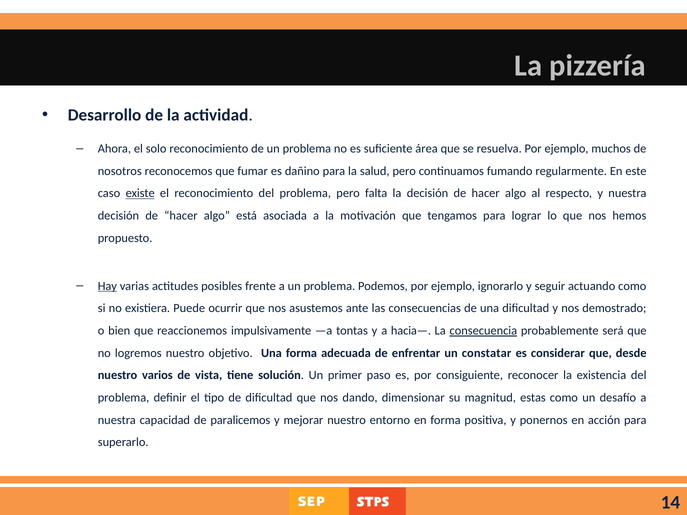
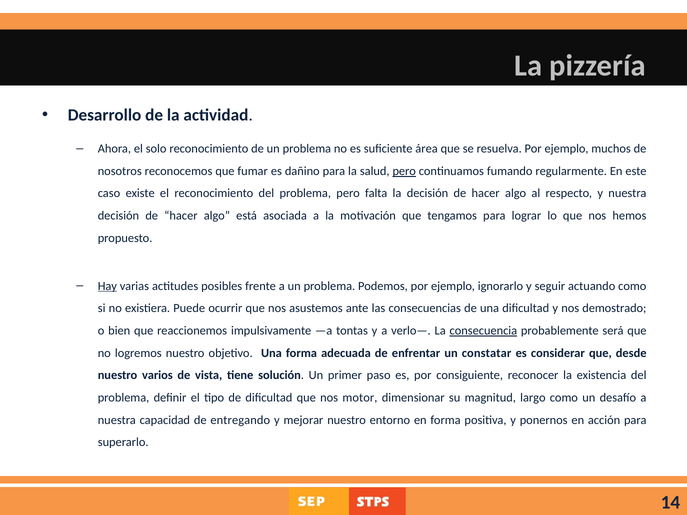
pero at (404, 171) underline: none -> present
existe underline: present -> none
hacia—: hacia— -> verlo—
dando: dando -> motor
estas: estas -> largo
paralicemos: paralicemos -> entregando
